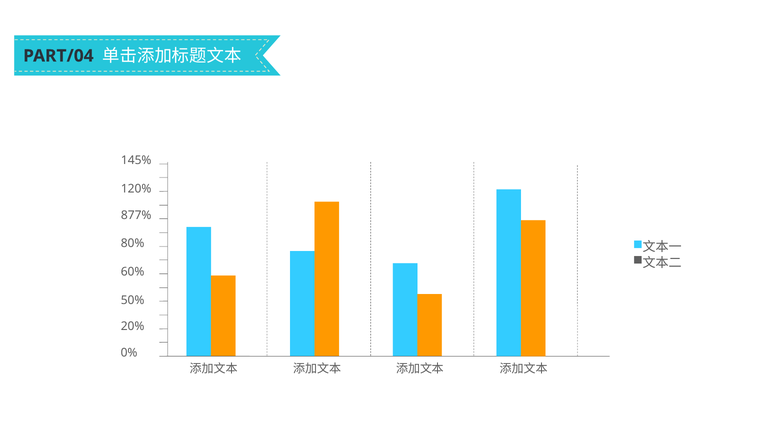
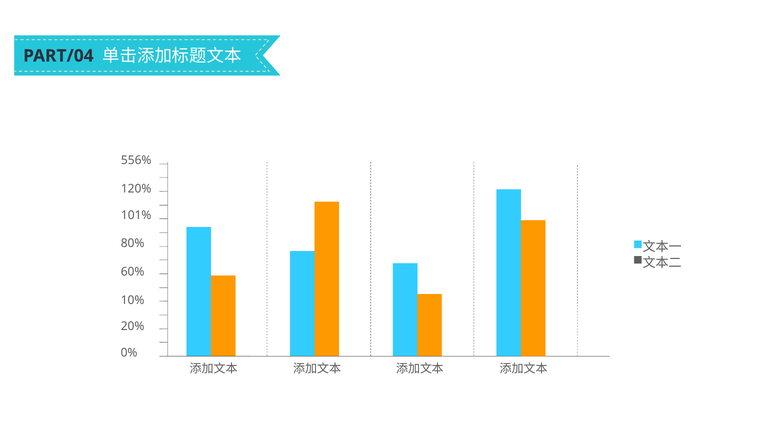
145%: 145% -> 556%
877%: 877% -> 101%
50%: 50% -> 10%
